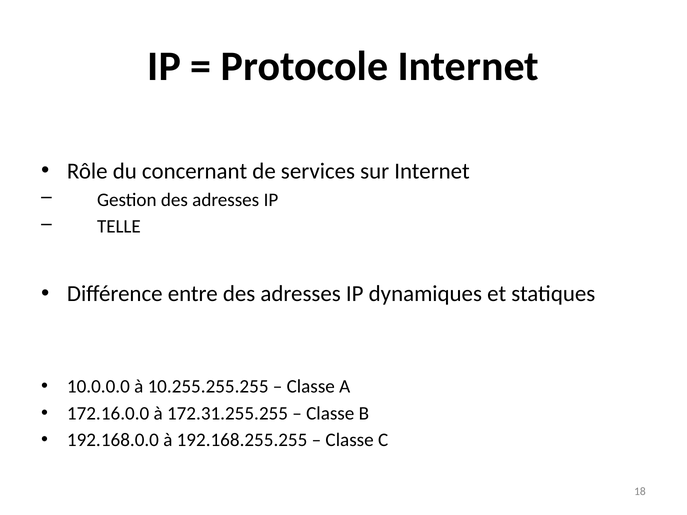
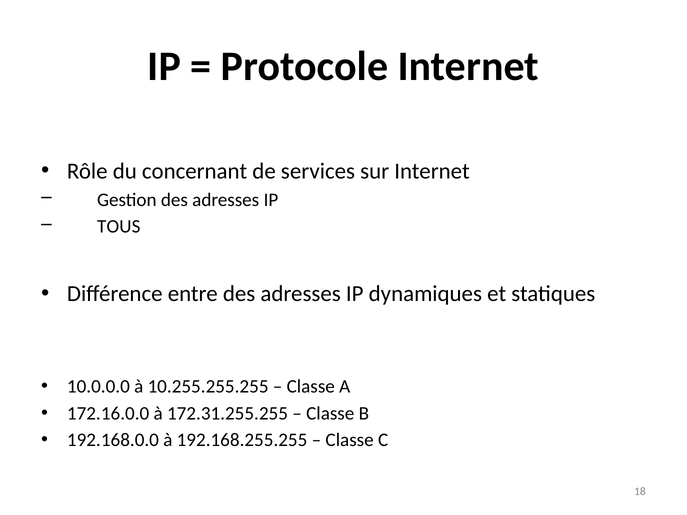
TELLE: TELLE -> TOUS
